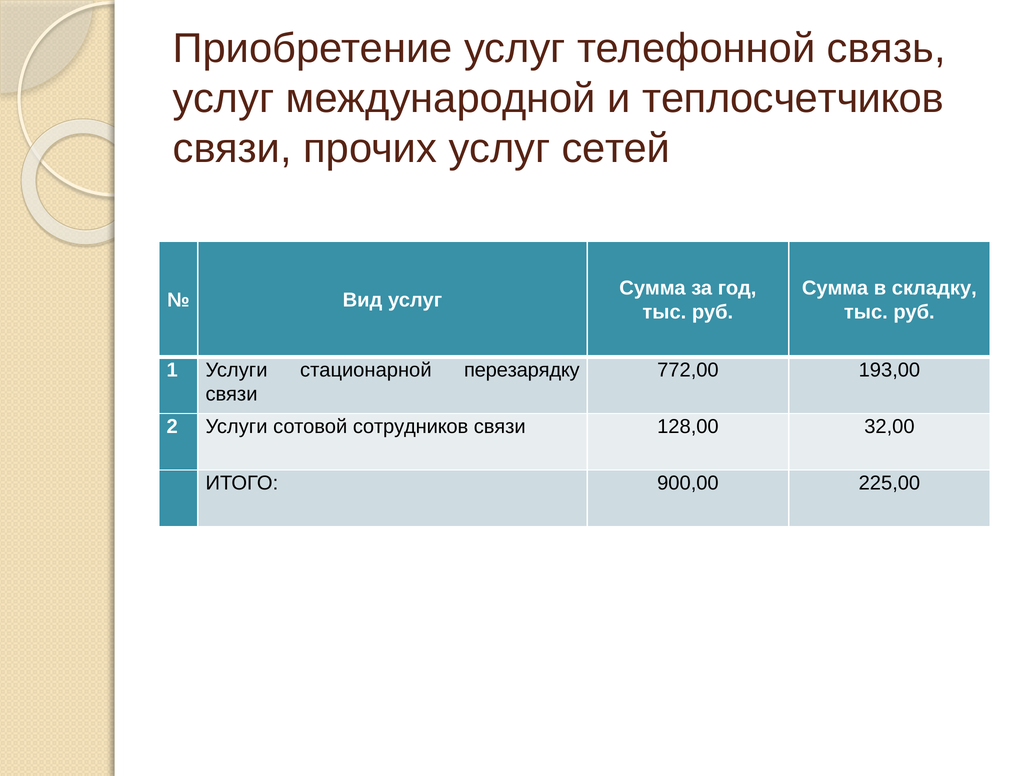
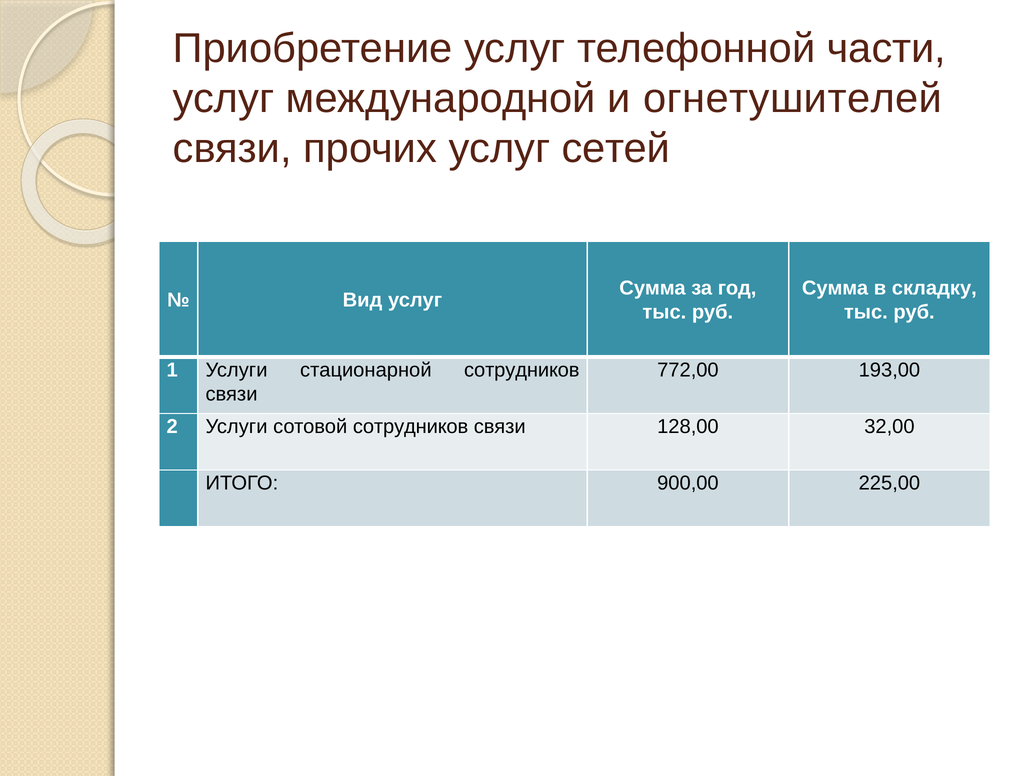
связь: связь -> части
теплосчетчиков: теплосчетчиков -> огнетушителей
стационарной перезарядку: перезарядку -> сотрудников
